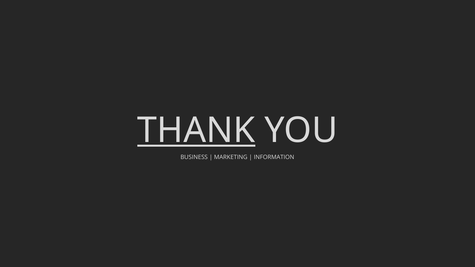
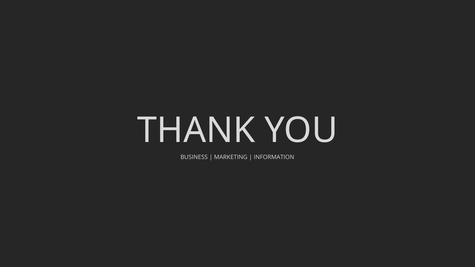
THANK underline: present -> none
